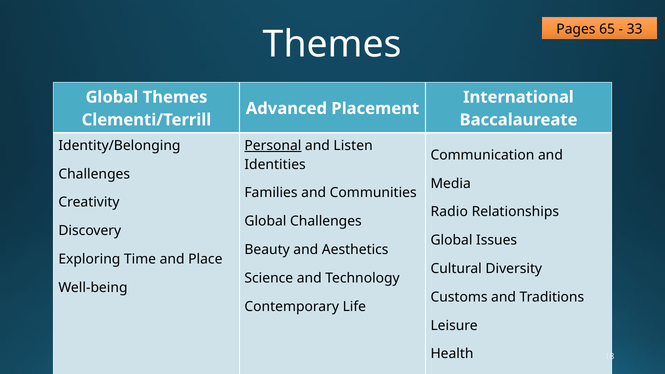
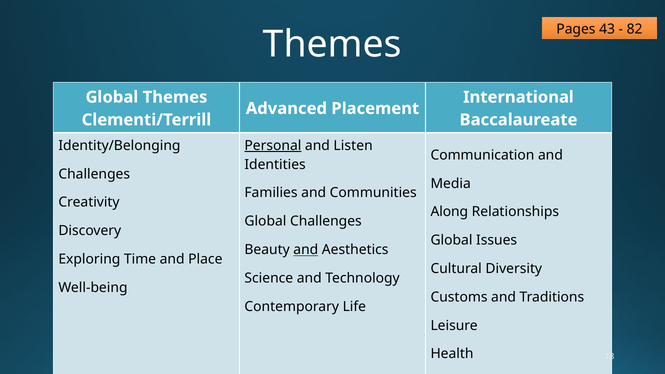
65: 65 -> 43
33: 33 -> 82
Radio: Radio -> Along
and at (306, 250) underline: none -> present
